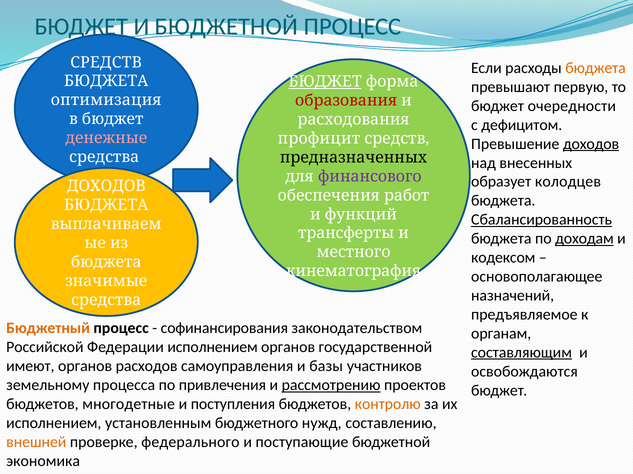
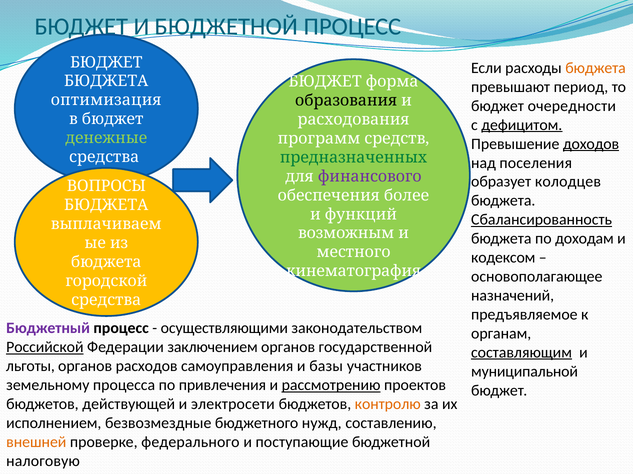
СРЕДСТВ at (106, 62): СРЕДСТВ -> БЮДЖЕТ
БЮДЖЕТ at (325, 82) underline: present -> none
первую: первую -> период
образования colour: red -> black
дефицитом underline: none -> present
денежные colour: pink -> light green
профицит: профицит -> программ
предназначенных colour: black -> green
внесенных: внесенных -> поселения
ДОХОДОВ at (106, 186): ДОХОДОВ -> ВОПРОСЫ
работ: работ -> более
трансферты: трансферты -> возможным
доходам underline: present -> none
значимые: значимые -> городской
Бюджетный colour: orange -> purple
софинансирования: софинансирования -> осуществляющими
Российской underline: none -> present
Федерации исполнением: исполнением -> заключением
имеют: имеют -> льготы
освобождаются: освобождаются -> муниципальной
многодетные: многодетные -> действующей
поступления: поступления -> электросети
установленным: установленным -> безвозмездные
экономика: экономика -> налоговую
